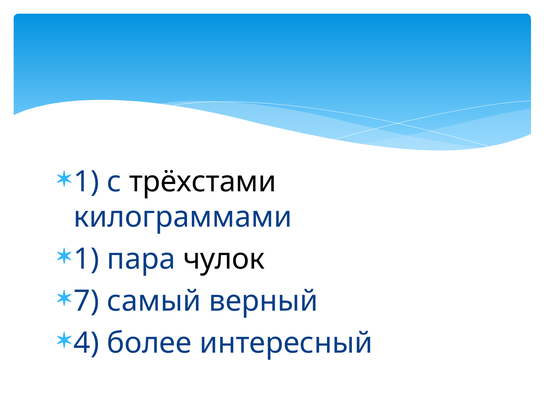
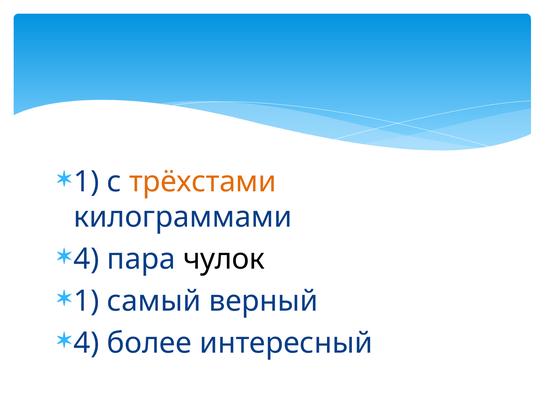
трёхстами colour: black -> orange
1 at (86, 259): 1 -> 4
7 at (86, 301): 7 -> 1
